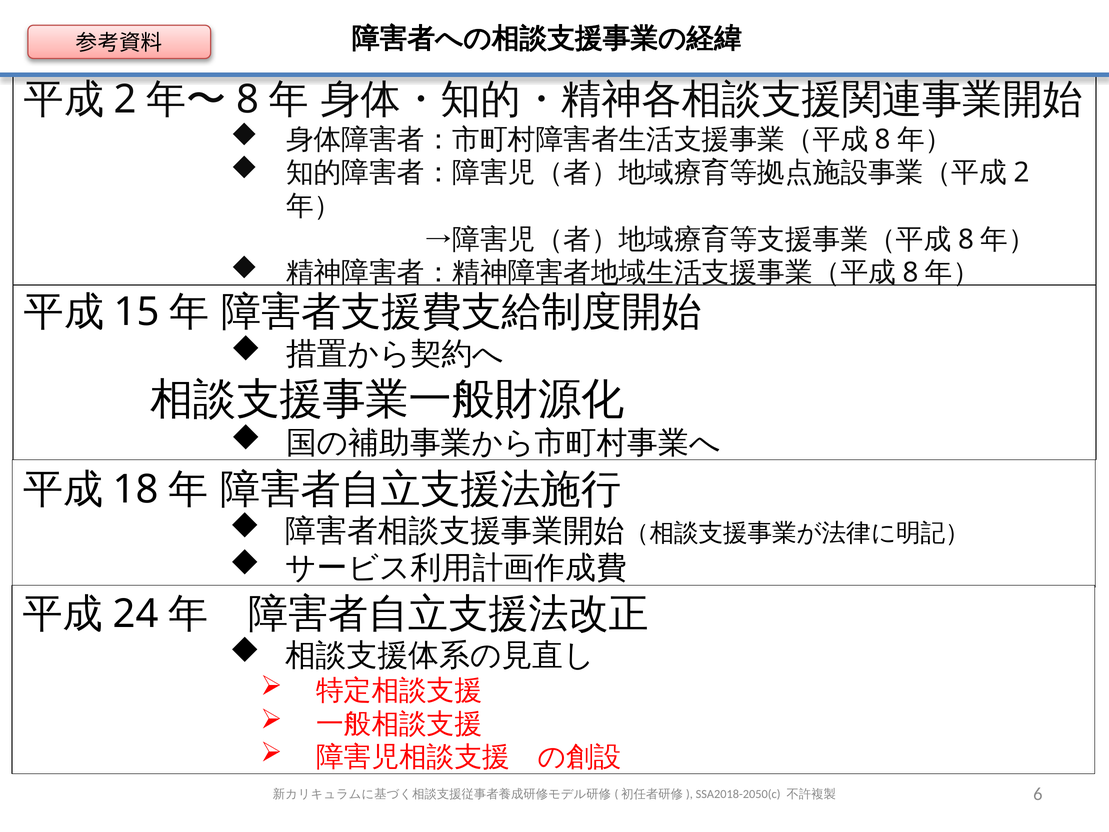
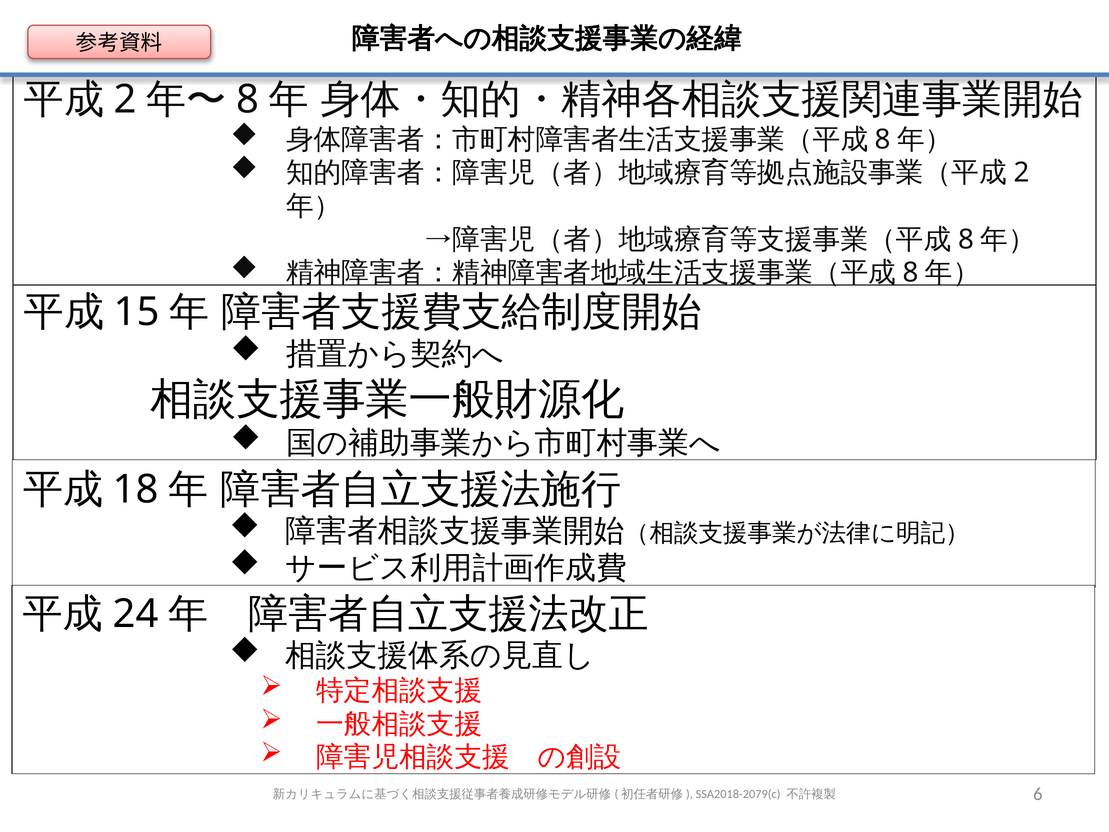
SSA2018-2050(c: SSA2018-2050(c -> SSA2018-2079(c
